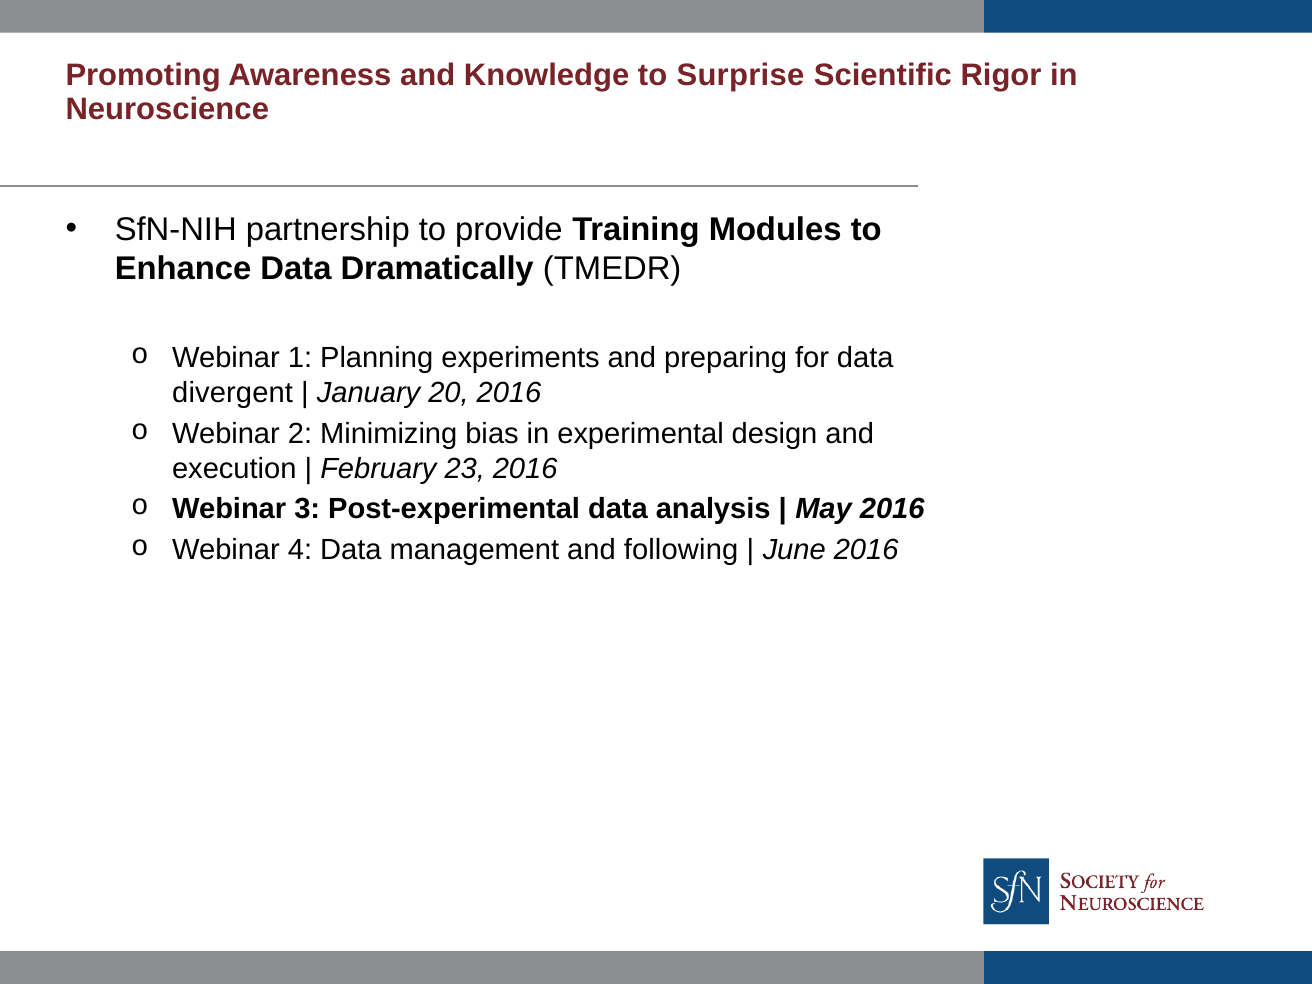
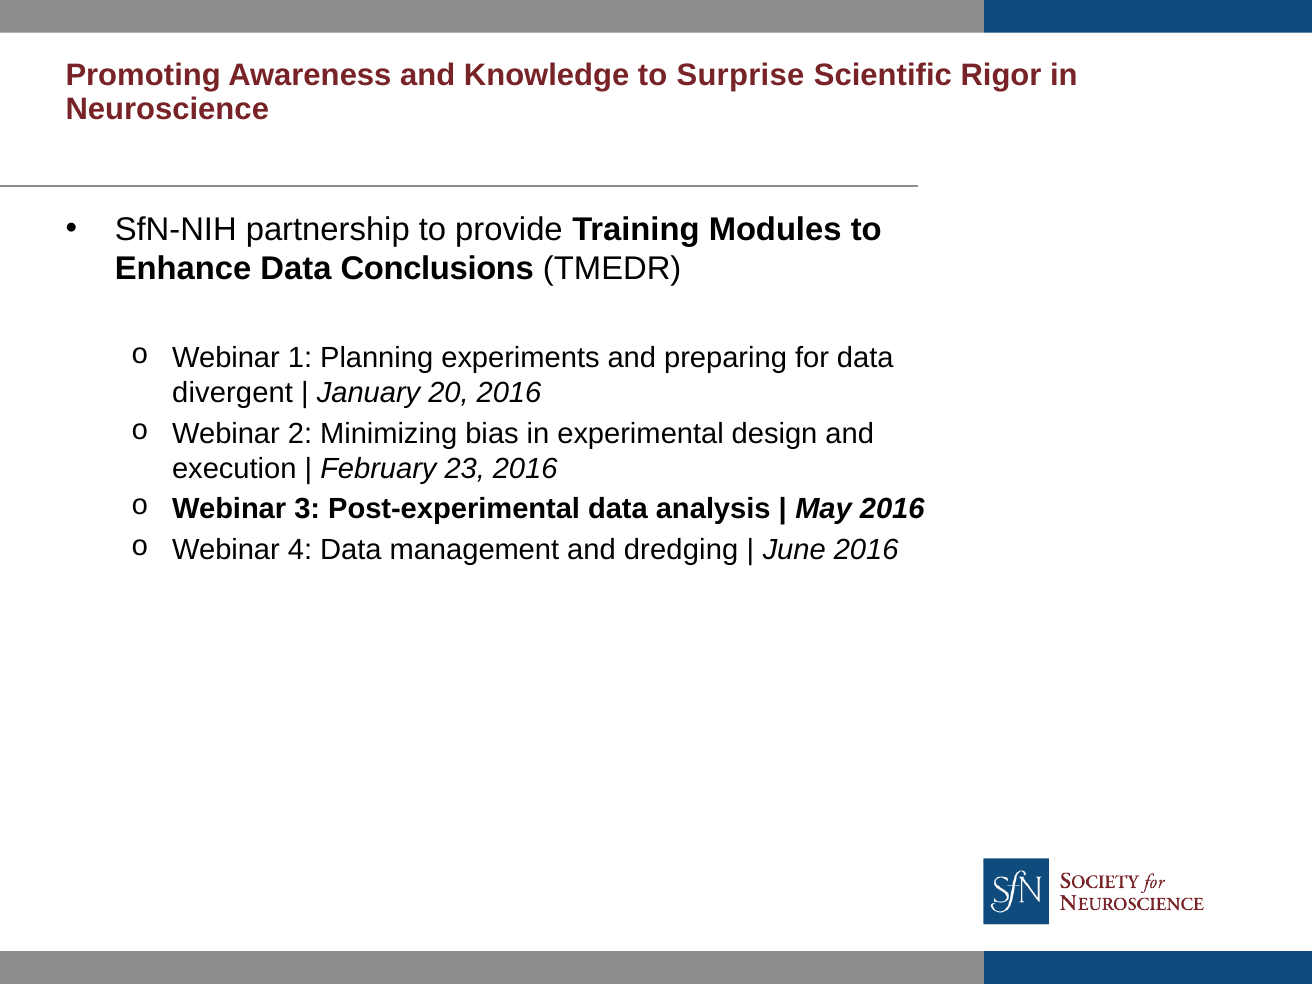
Dramatically: Dramatically -> Conclusions
following: following -> dredging
